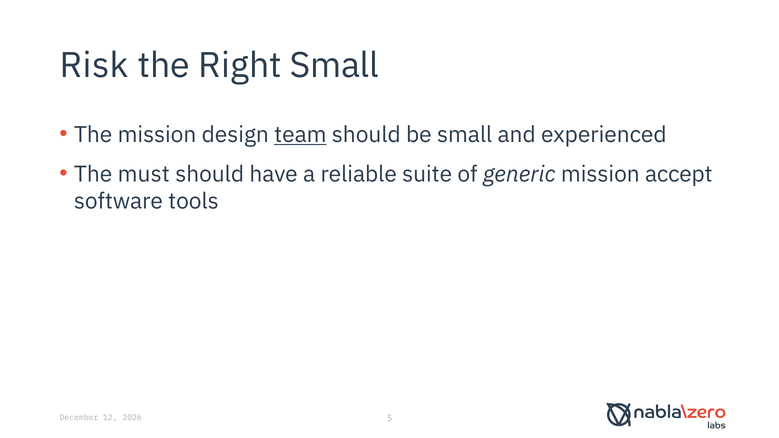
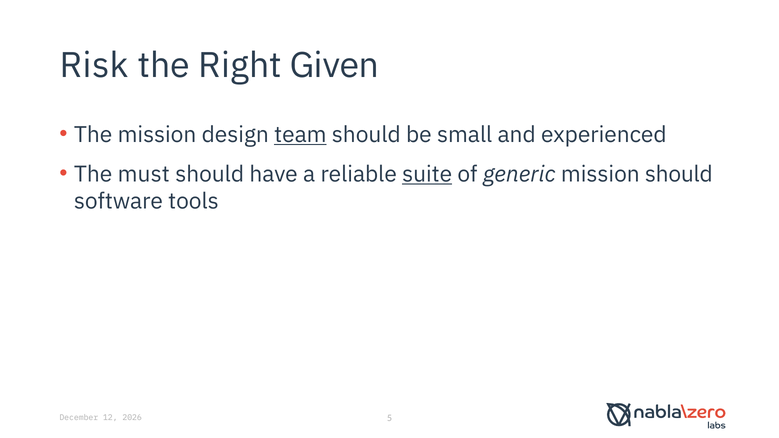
Right Small: Small -> Given
suite underline: none -> present
mission accept: accept -> should
